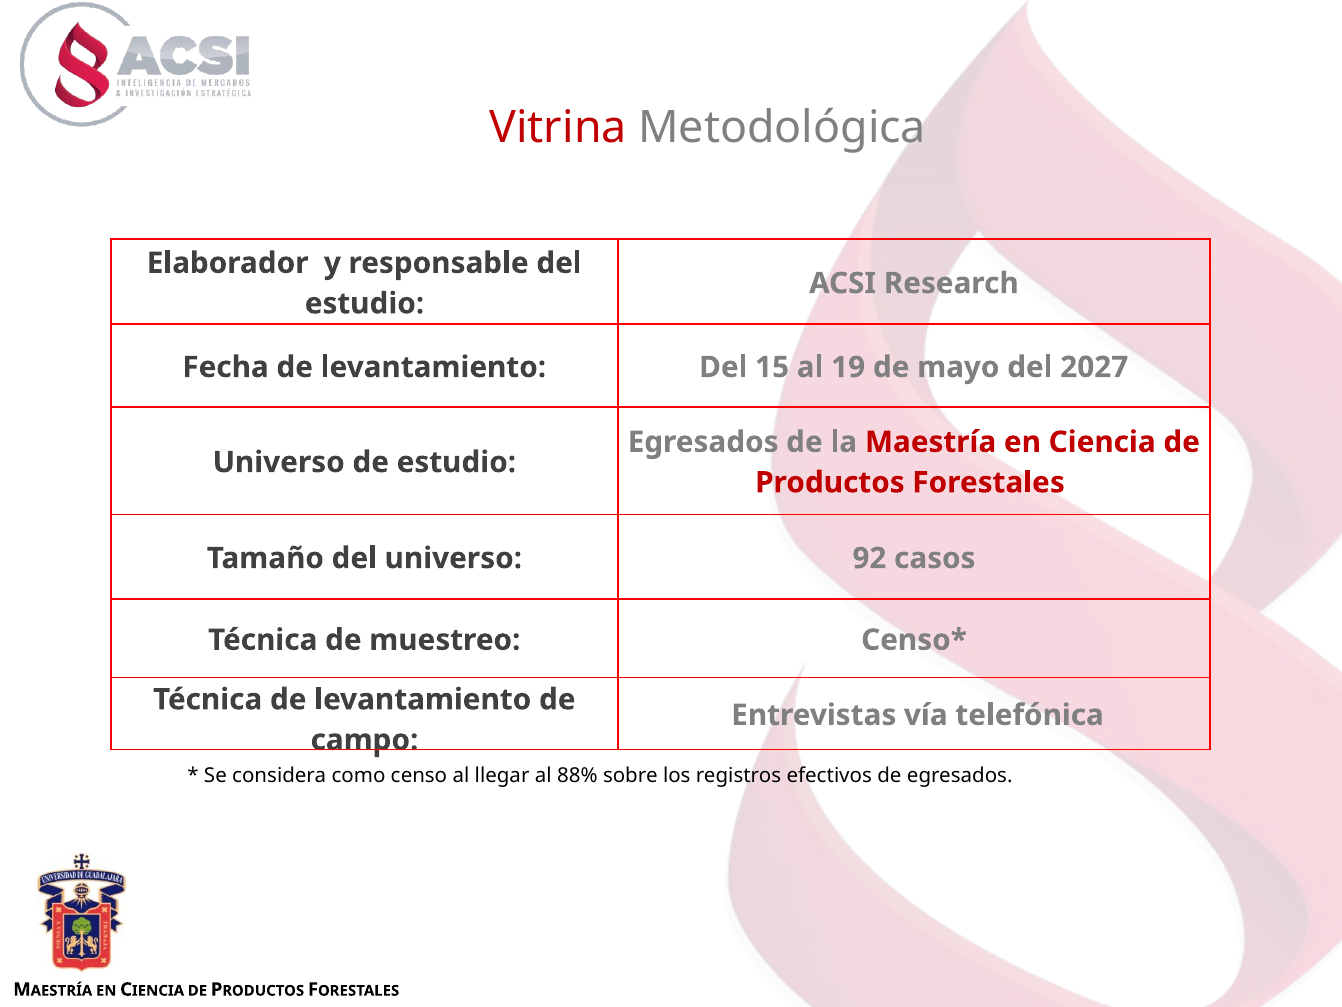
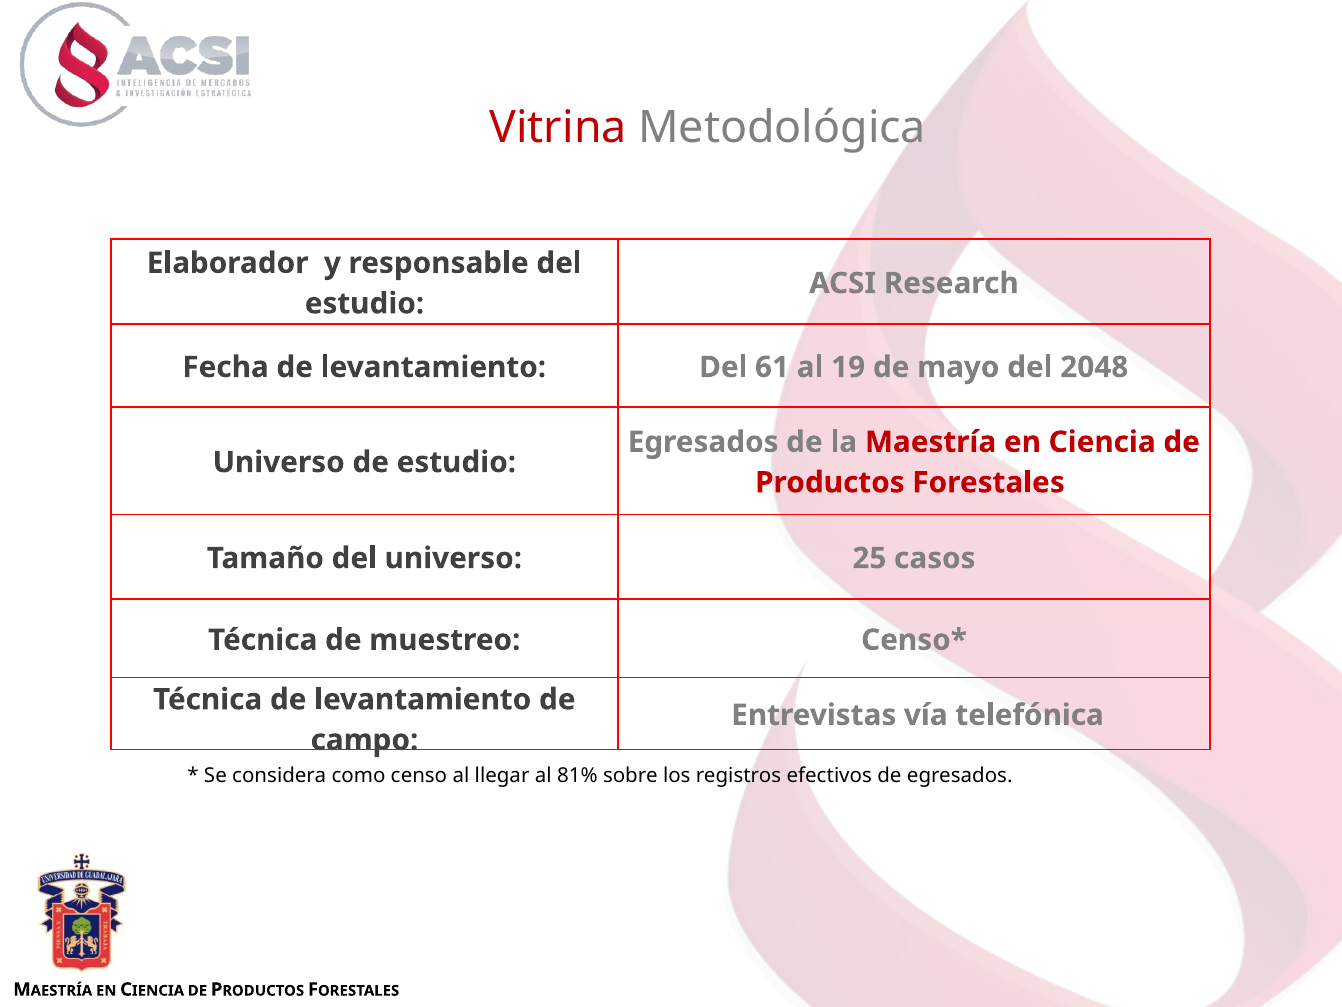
15: 15 -> 61
2027: 2027 -> 2048
92: 92 -> 25
88%: 88% -> 81%
